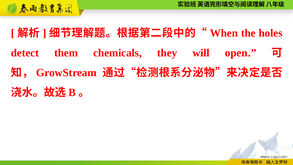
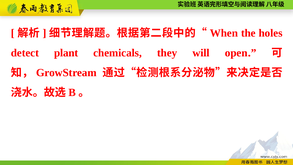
them: them -> plant
